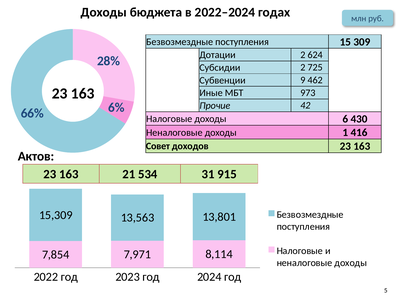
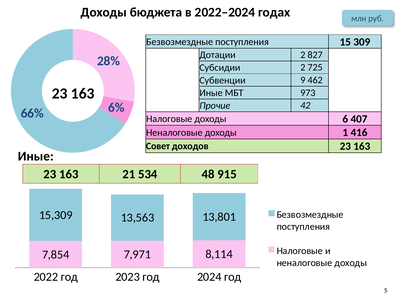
624: 624 -> 827
430: 430 -> 407
Актов at (36, 157): Актов -> Иные
31: 31 -> 48
